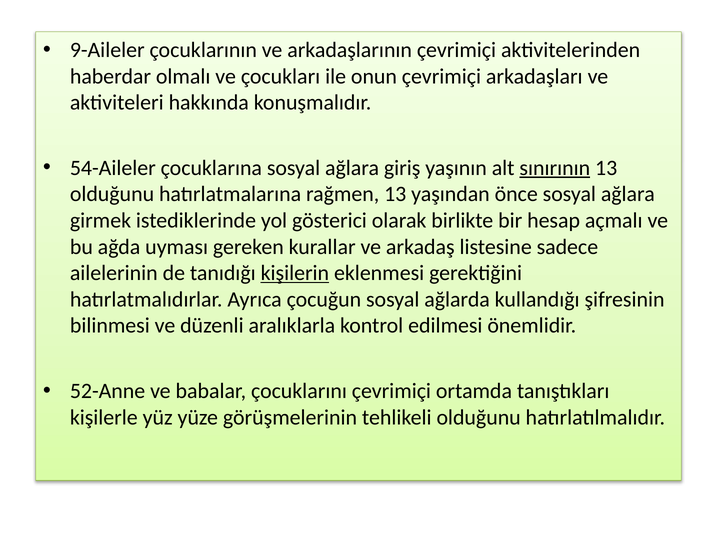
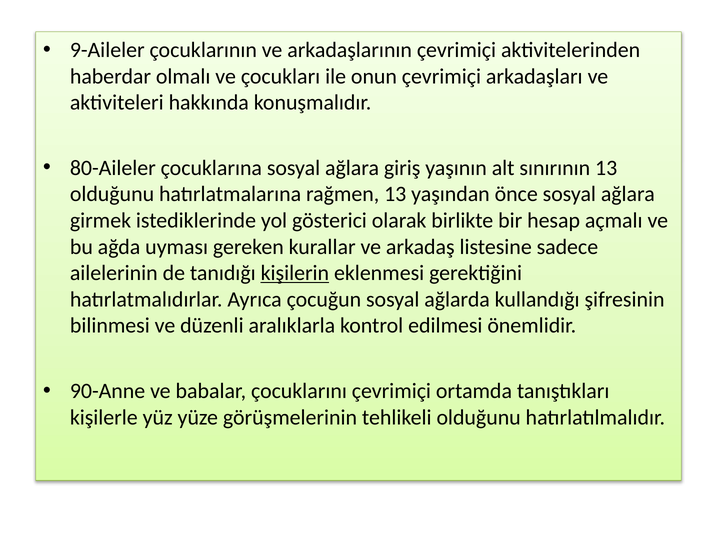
54-Aileler: 54-Aileler -> 80-Aileler
sınırının underline: present -> none
52-Anne: 52-Anne -> 90-Anne
